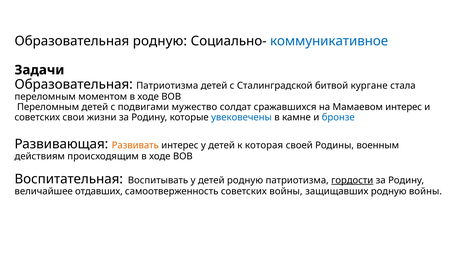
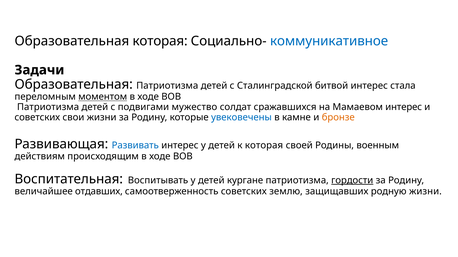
Образовательная родную: родную -> которая
битвой кургане: кургане -> интерес
моментом underline: none -> present
Переломным at (48, 107): Переломным -> Патриотизма
бронзе colour: blue -> orange
Развивать colour: orange -> blue
детей родную: родную -> кургане
советских войны: войны -> землю
родную войны: войны -> жизни
